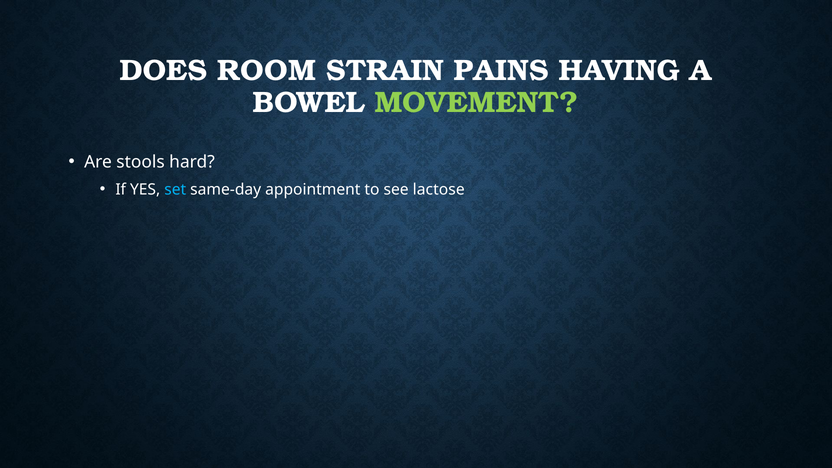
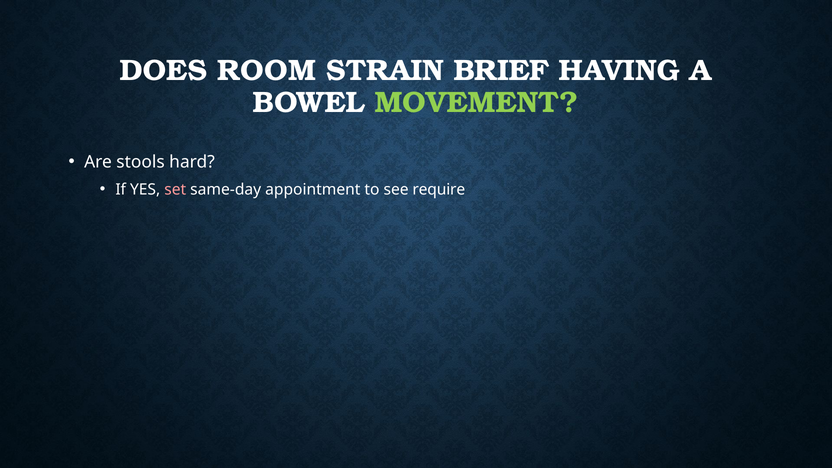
PAINS: PAINS -> BRIEF
set colour: light blue -> pink
lactose: lactose -> require
